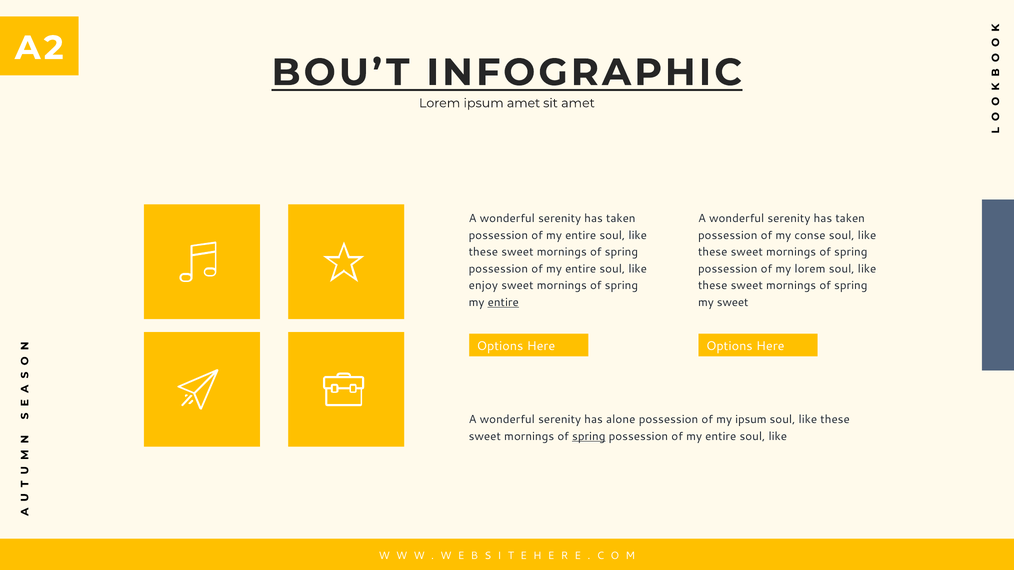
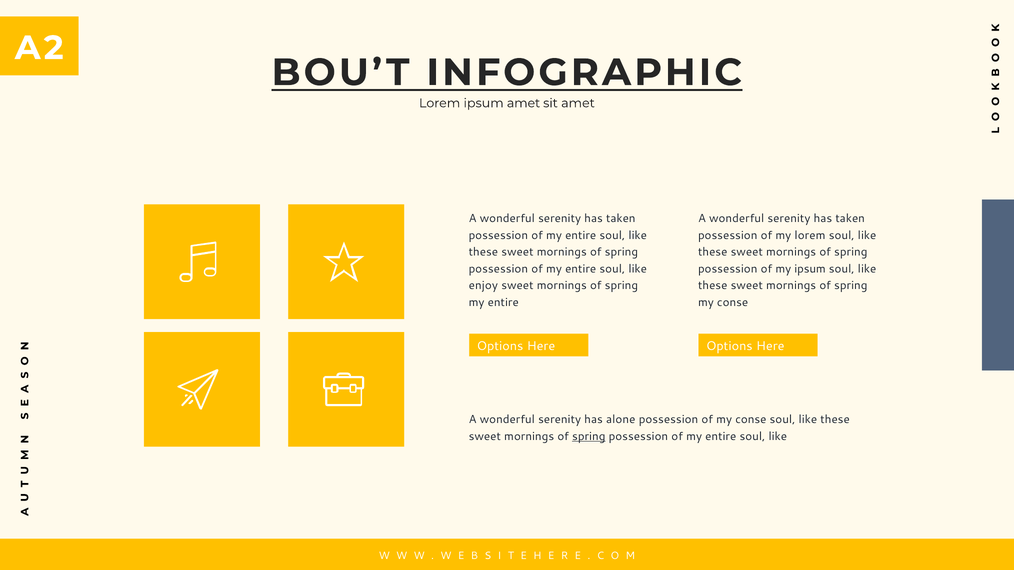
my conse: conse -> lorem
my lorem: lorem -> ipsum
entire at (503, 302) underline: present -> none
sweet at (733, 302): sweet -> conse
of my ipsum: ipsum -> conse
